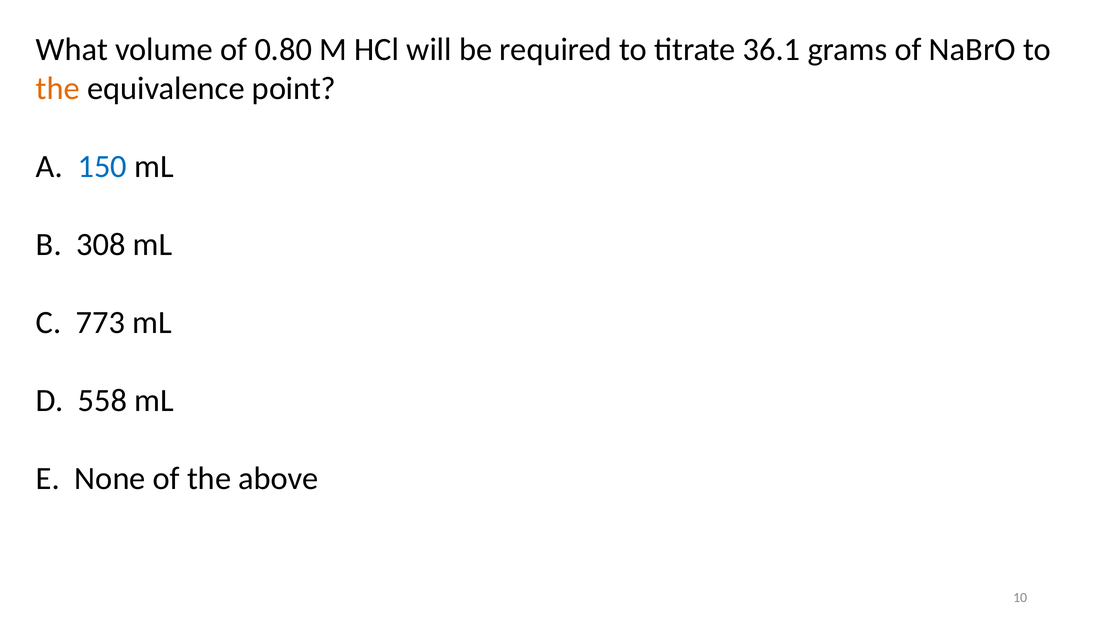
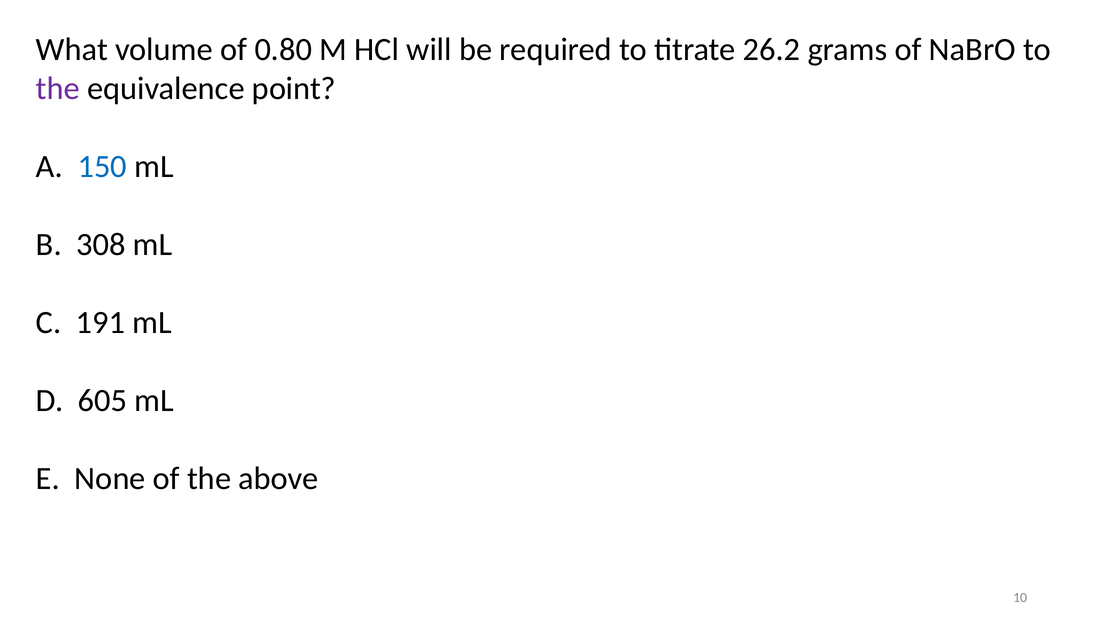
36.1: 36.1 -> 26.2
the at (58, 89) colour: orange -> purple
773: 773 -> 191
558: 558 -> 605
